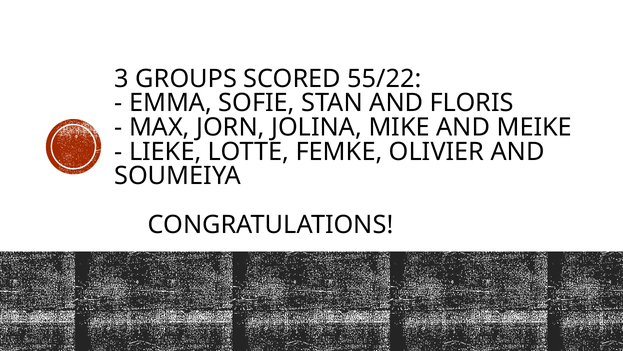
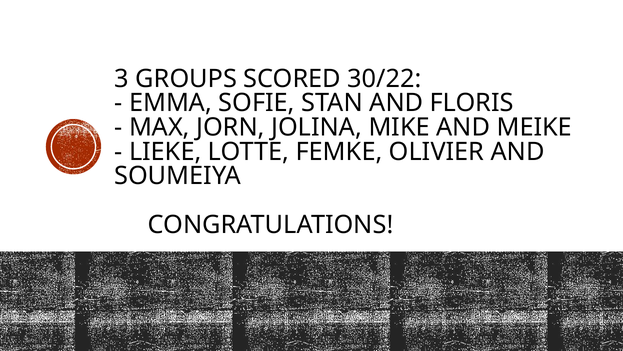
55/22: 55/22 -> 30/22
